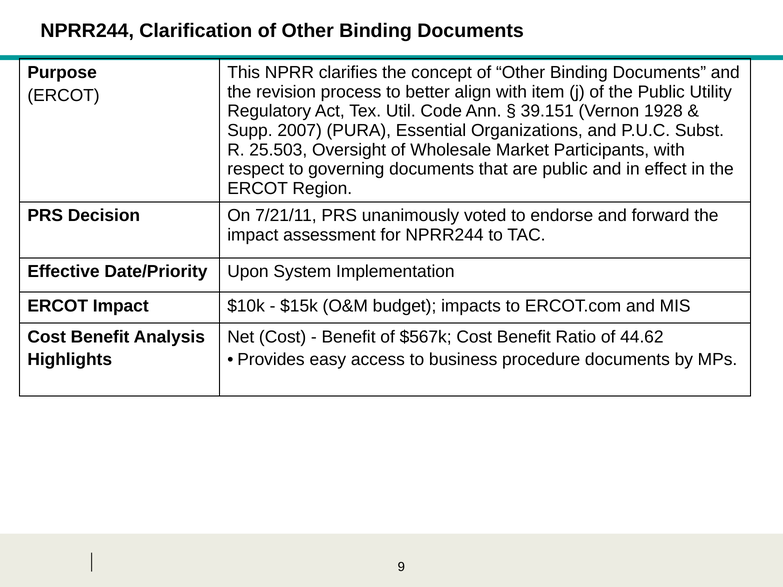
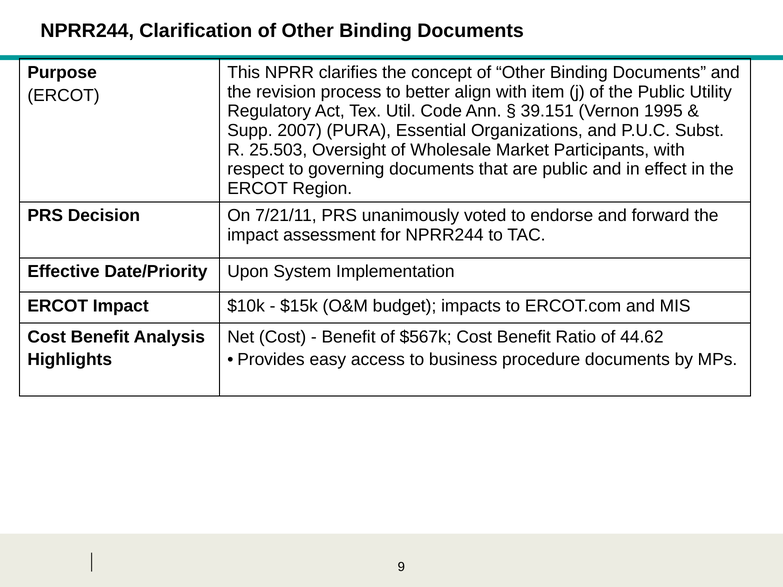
1928: 1928 -> 1995
